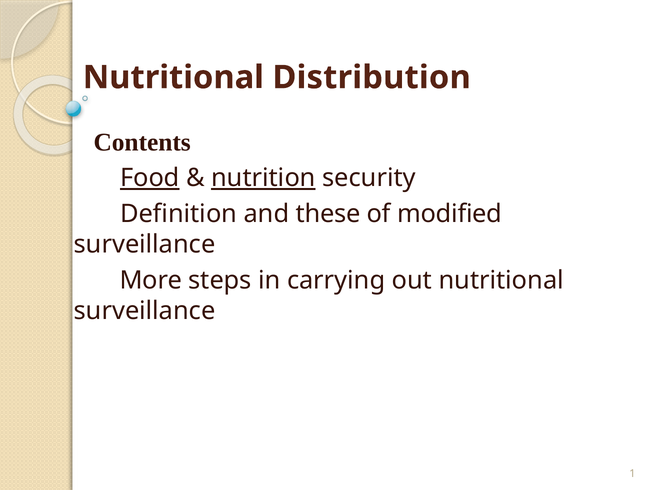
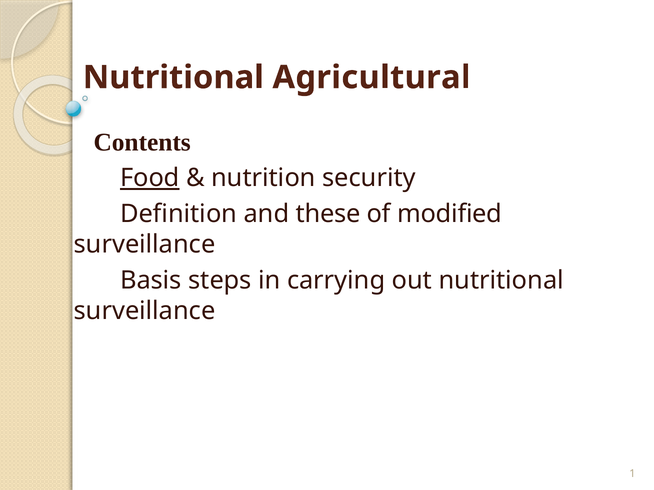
Distribution: Distribution -> Agricultural
nutrition underline: present -> none
More: More -> Basis
